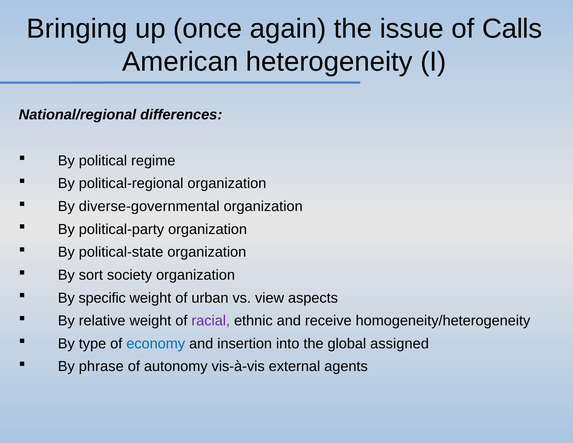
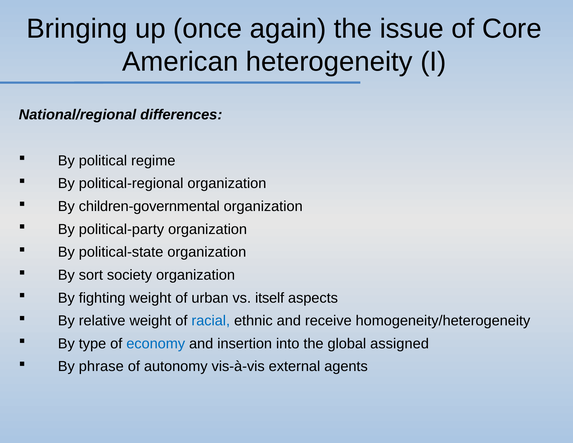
Calls: Calls -> Core
diverse-governmental: diverse-governmental -> children-governmental
specific: specific -> fighting
view: view -> itself
racial colour: purple -> blue
